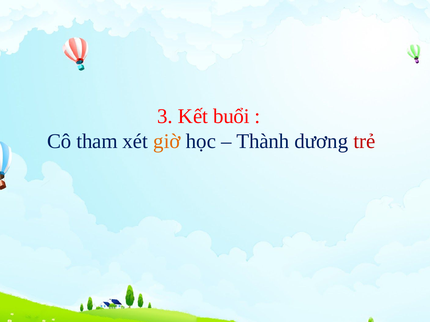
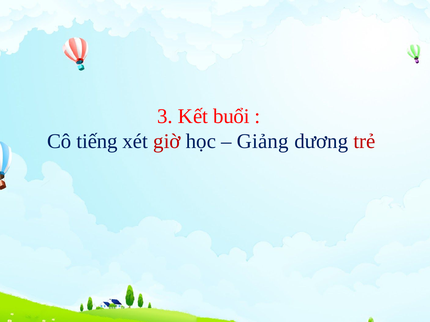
tham: tham -> tiếng
giờ colour: orange -> red
Thành: Thành -> Giảng
